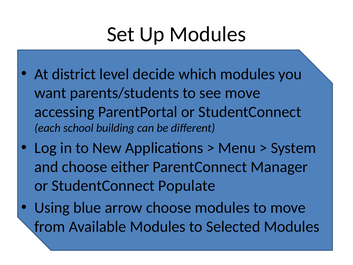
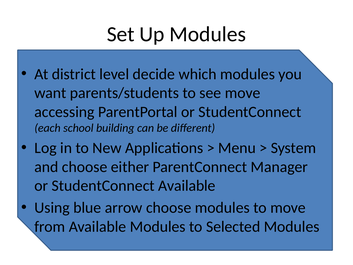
StudentConnect Populate: Populate -> Available
